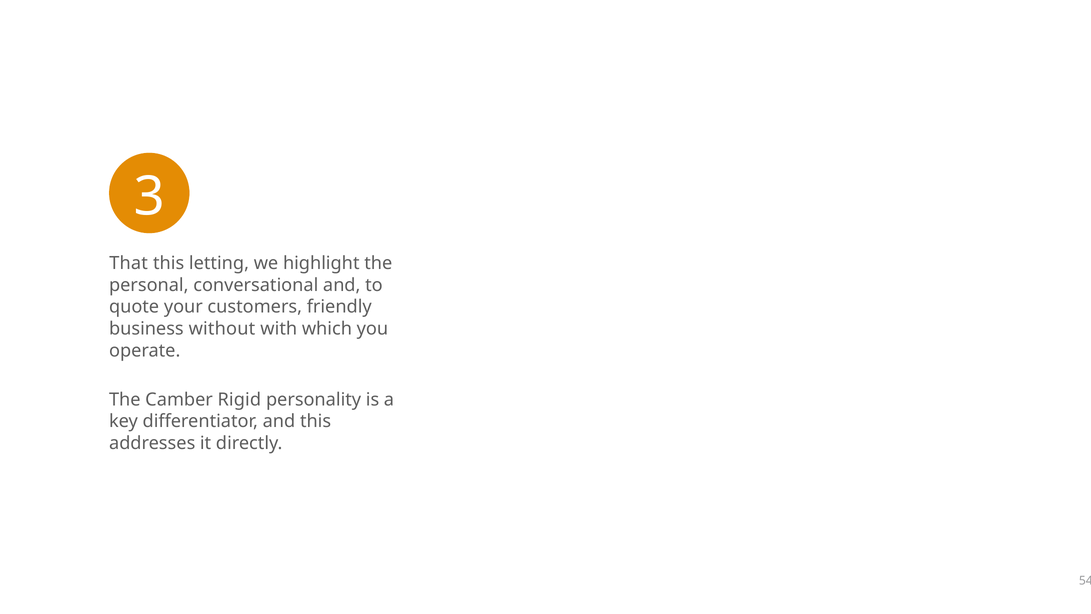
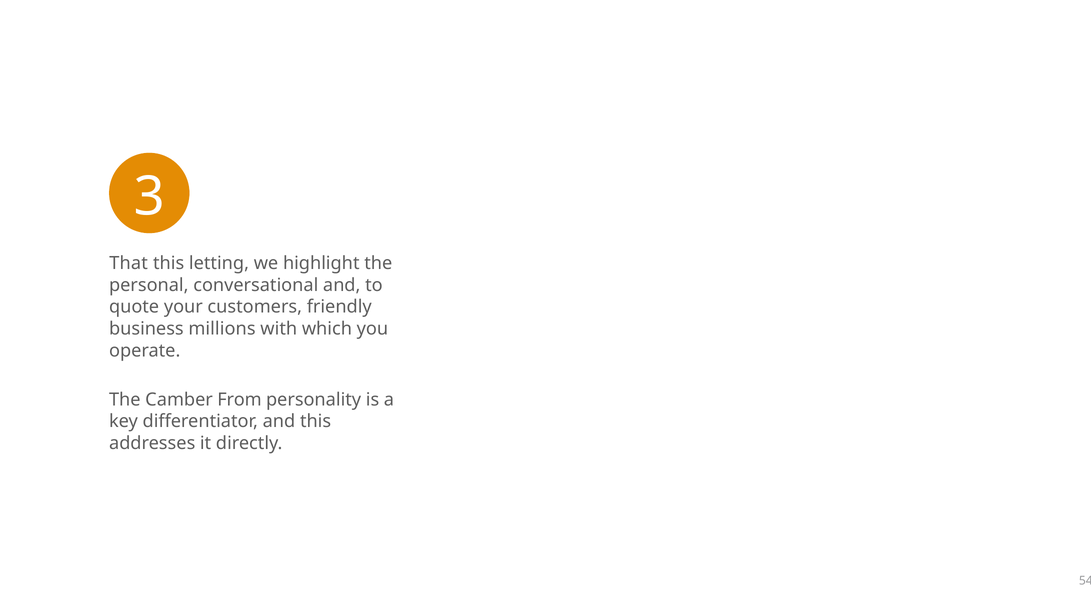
without: without -> millions
Rigid: Rigid -> From
